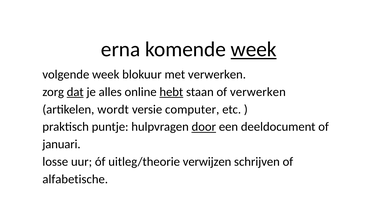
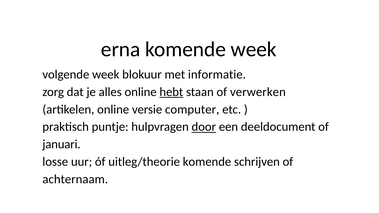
week at (254, 49) underline: present -> none
met verwerken: verwerken -> informatie
dat underline: present -> none
artikelen wordt: wordt -> online
uitleg/theorie verwijzen: verwijzen -> komende
alfabetische: alfabetische -> achternaam
